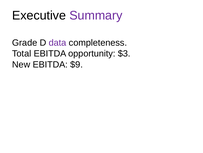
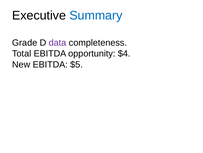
Summary colour: purple -> blue
$3: $3 -> $4
$9: $9 -> $5
